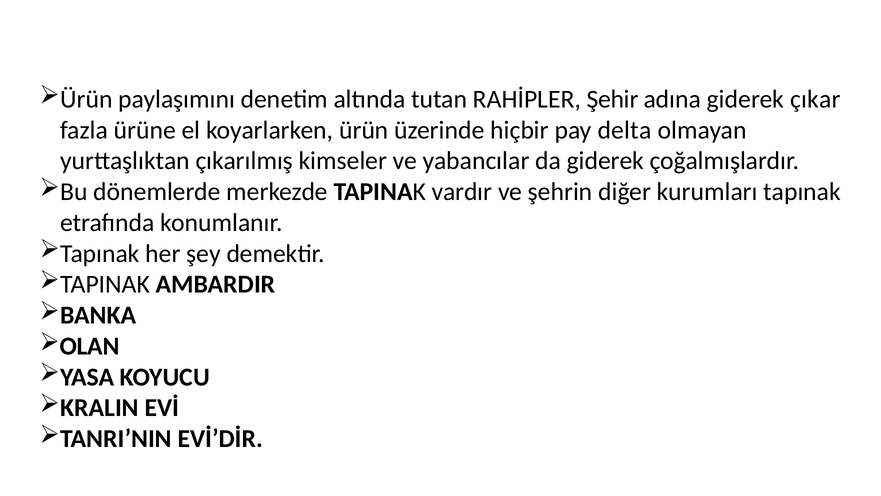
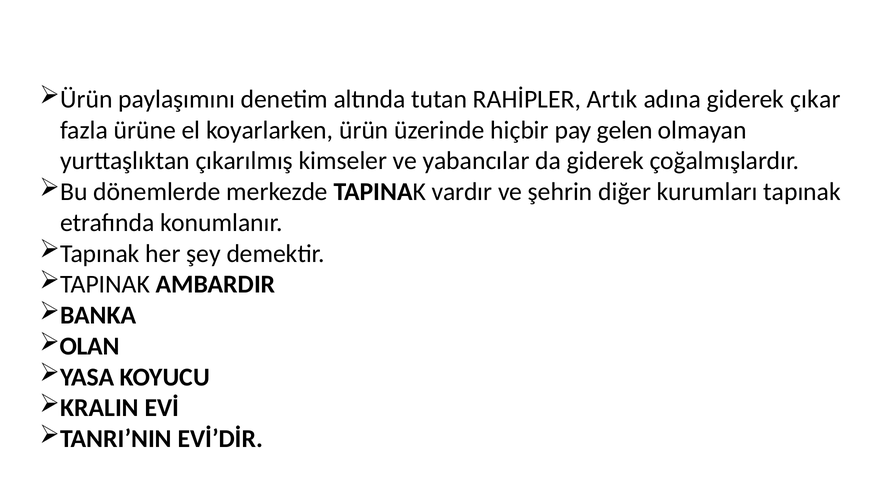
Şehir: Şehir -> Artık
delta: delta -> gelen
